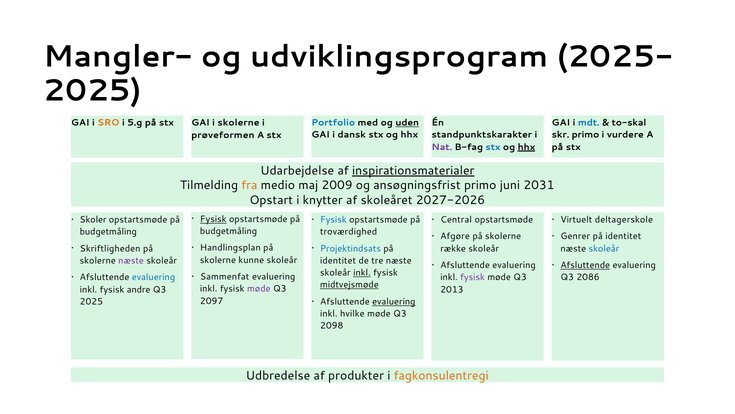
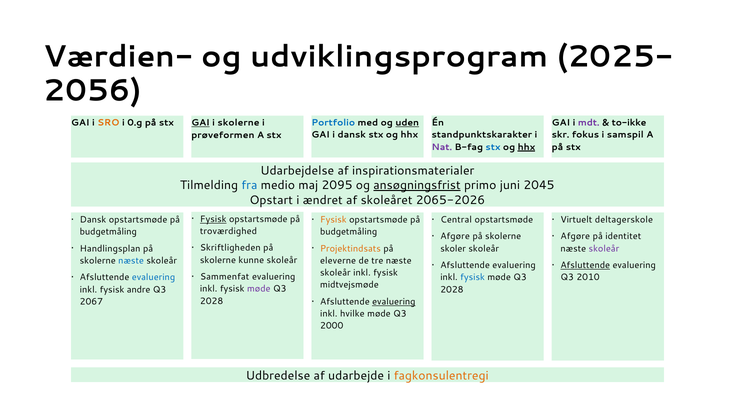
Mangler-: Mangler- -> Værdien-
2025 at (93, 91): 2025 -> 2056
mdt colour: blue -> purple
to-skal: to-skal -> to-ikke
5.g: 5.g -> 0.g
GAI at (200, 123) underline: none -> present
skr primo: primo -> fokus
vurdere: vurdere -> samspil
inspirationsmaterialer underline: present -> none
fra colour: orange -> blue
2009: 2009 -> 2095
ansøgningsfrist underline: none -> present
2031: 2031 -> 2045
knytter: knytter -> ændret
2027-2026: 2027-2026 -> 2065-2026
Skoler at (93, 219): Skoler -> Dansk
Fysisk at (333, 219) colour: blue -> orange
budgetmåling at (228, 231): budgetmåling -> troværdighed
troværdighed at (349, 231): troværdighed -> budgetmåling
Genrer at (575, 236): Genrer -> Afgøre
Handlingsplan: Handlingsplan -> Skriftligheden
Skriftligheden: Skriftligheden -> Handlingsplan
Projektindsats colour: blue -> orange
række: række -> skoler
skoleår at (604, 248) colour: blue -> purple
næste at (131, 260) colour: purple -> blue
identitet at (338, 260): identitet -> eleverne
inkl at (362, 272) underline: present -> none
fysisk at (473, 277) colour: purple -> blue
2086: 2086 -> 2010
midtvejsmøde underline: present -> none
2013 at (452, 289): 2013 -> 2028
2097 at (212, 301): 2097 -> 2028
2025 at (91, 301): 2025 -> 2067
2098: 2098 -> 2000
produkter: produkter -> udarbejde
